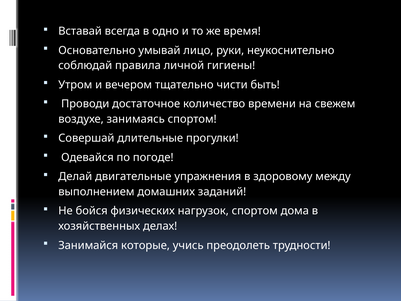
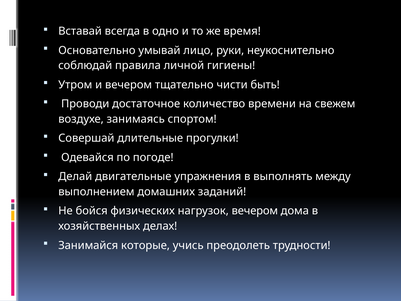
здоровому: здоровому -> выполнять
нагрузок спортом: спортом -> вечером
